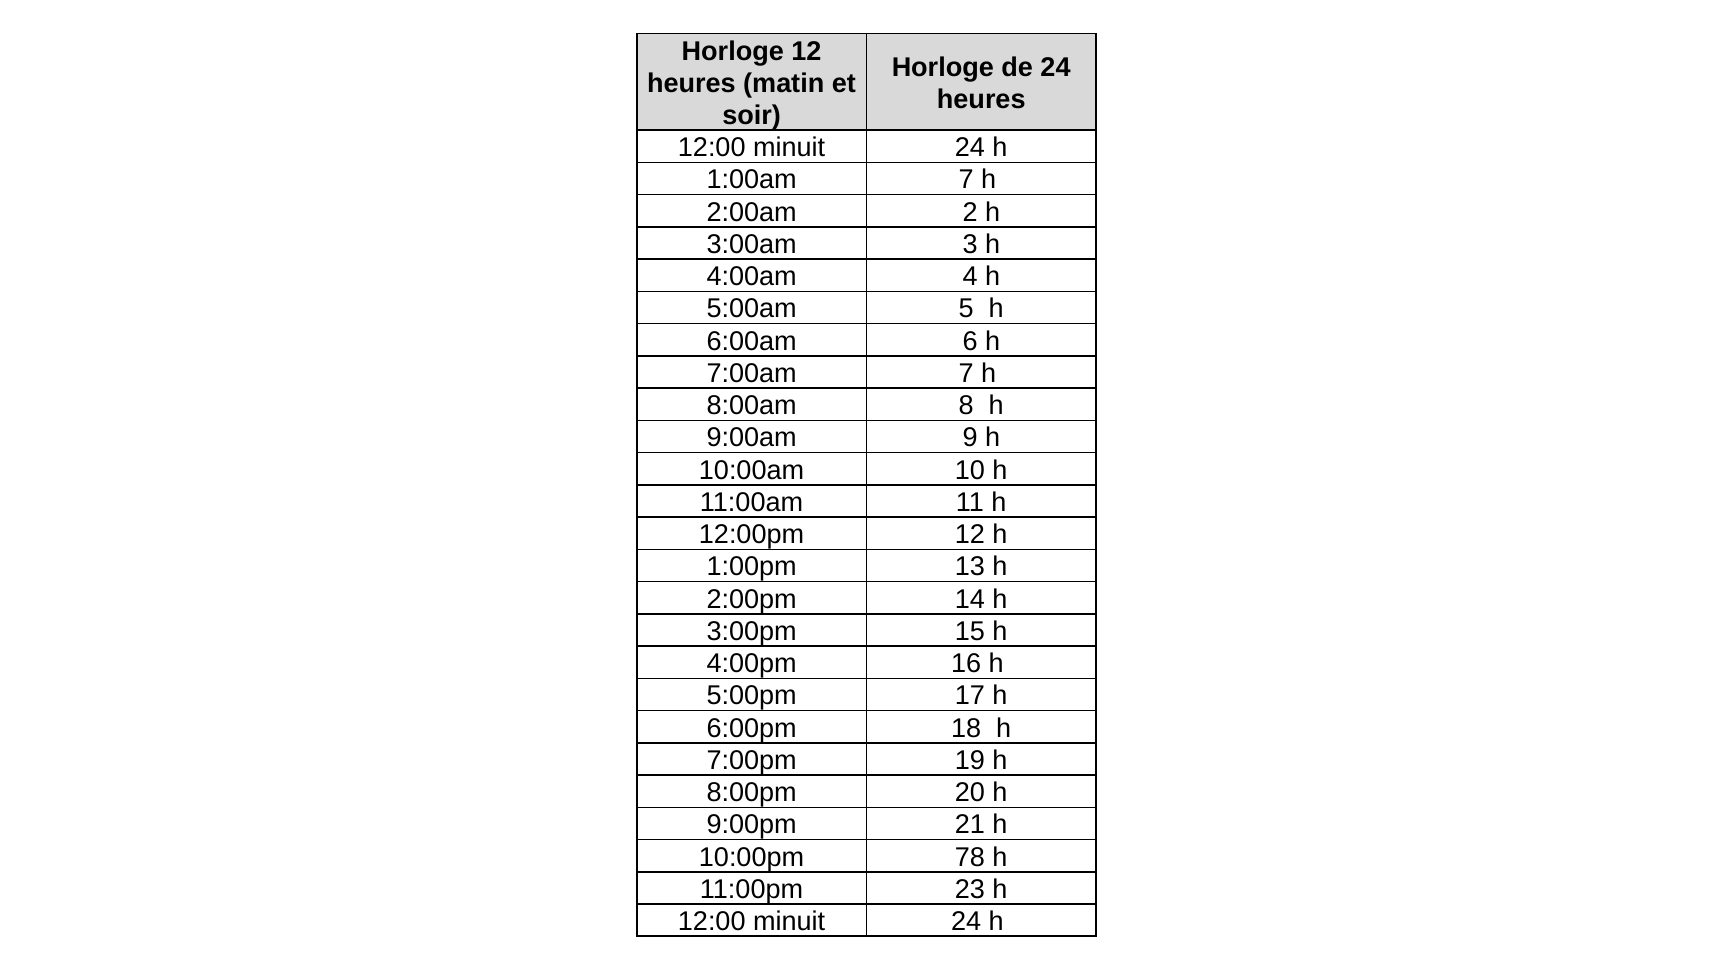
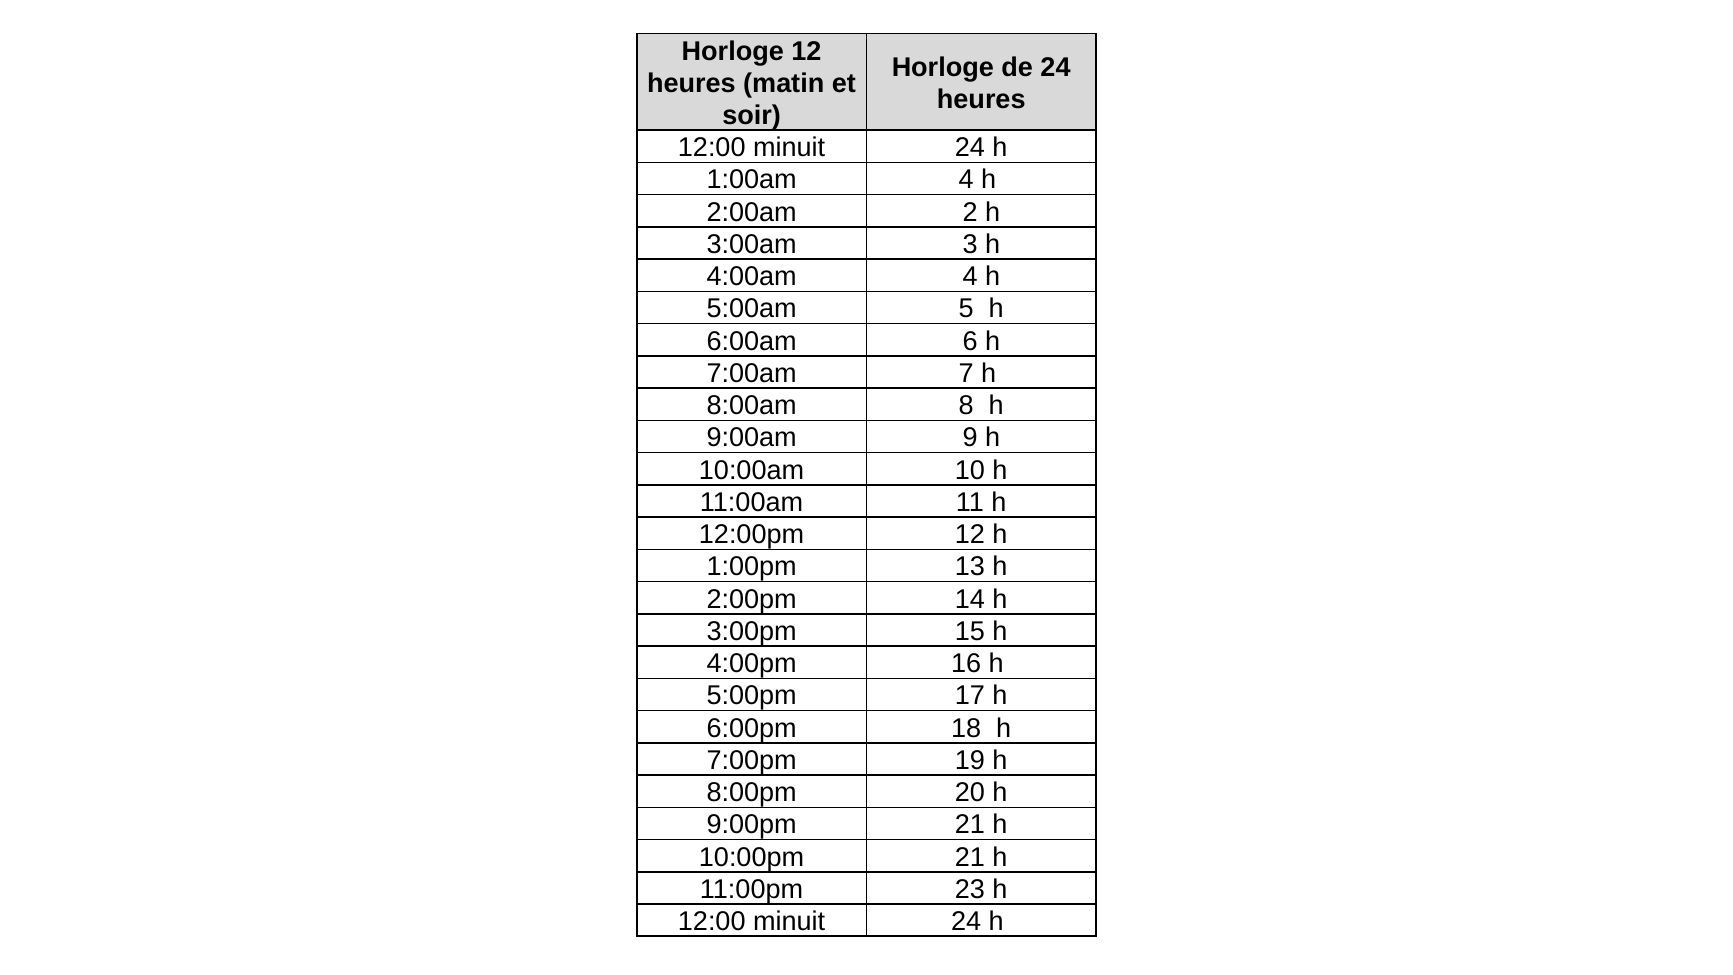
1:00am 7: 7 -> 4
10:00pm 78: 78 -> 21
